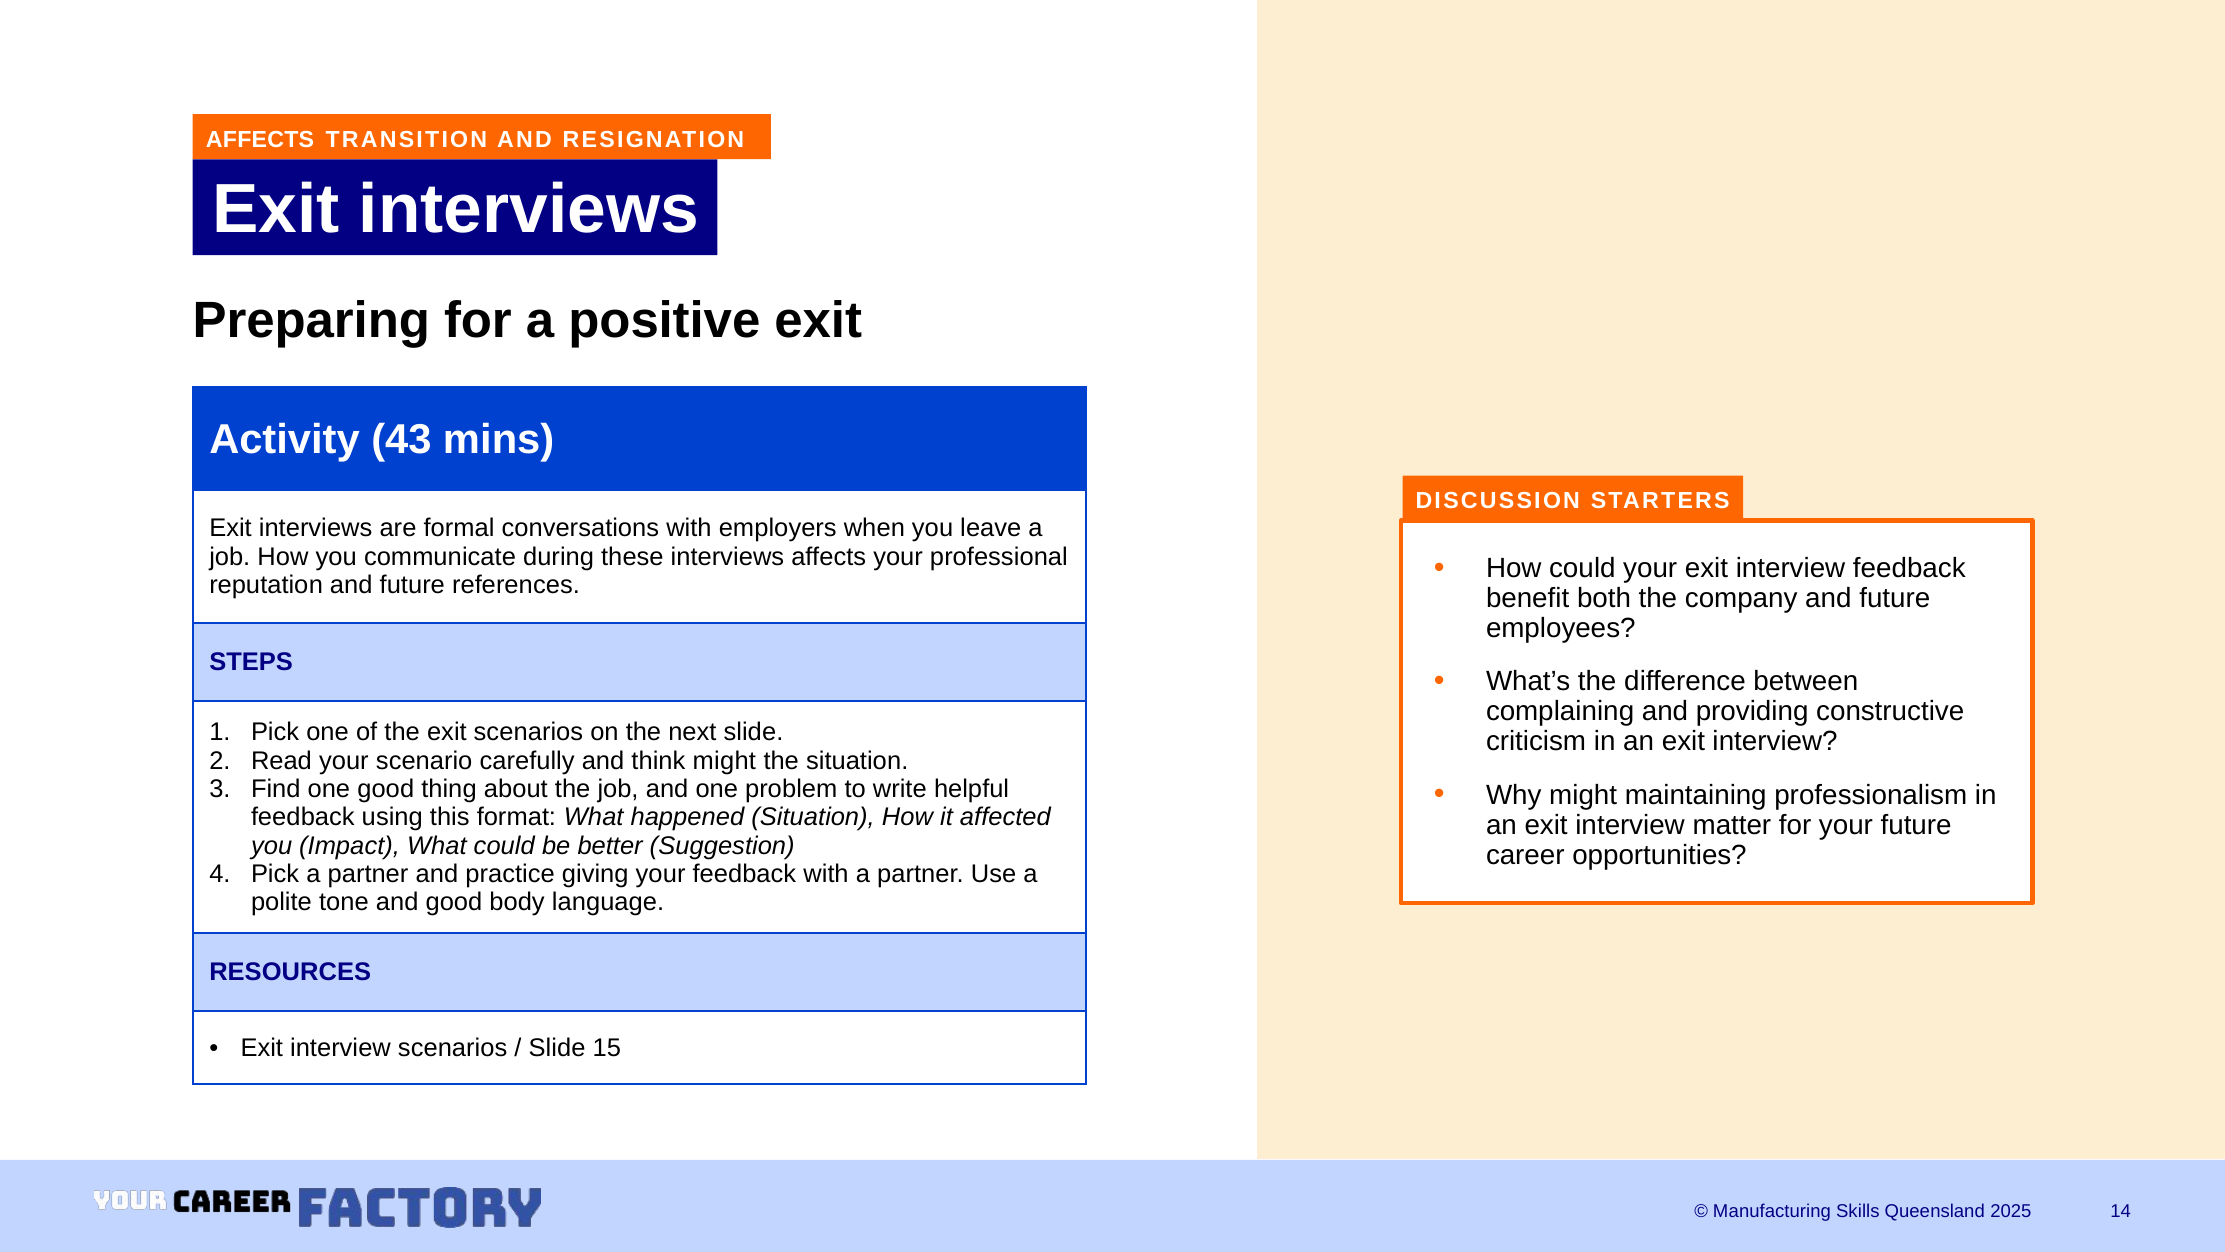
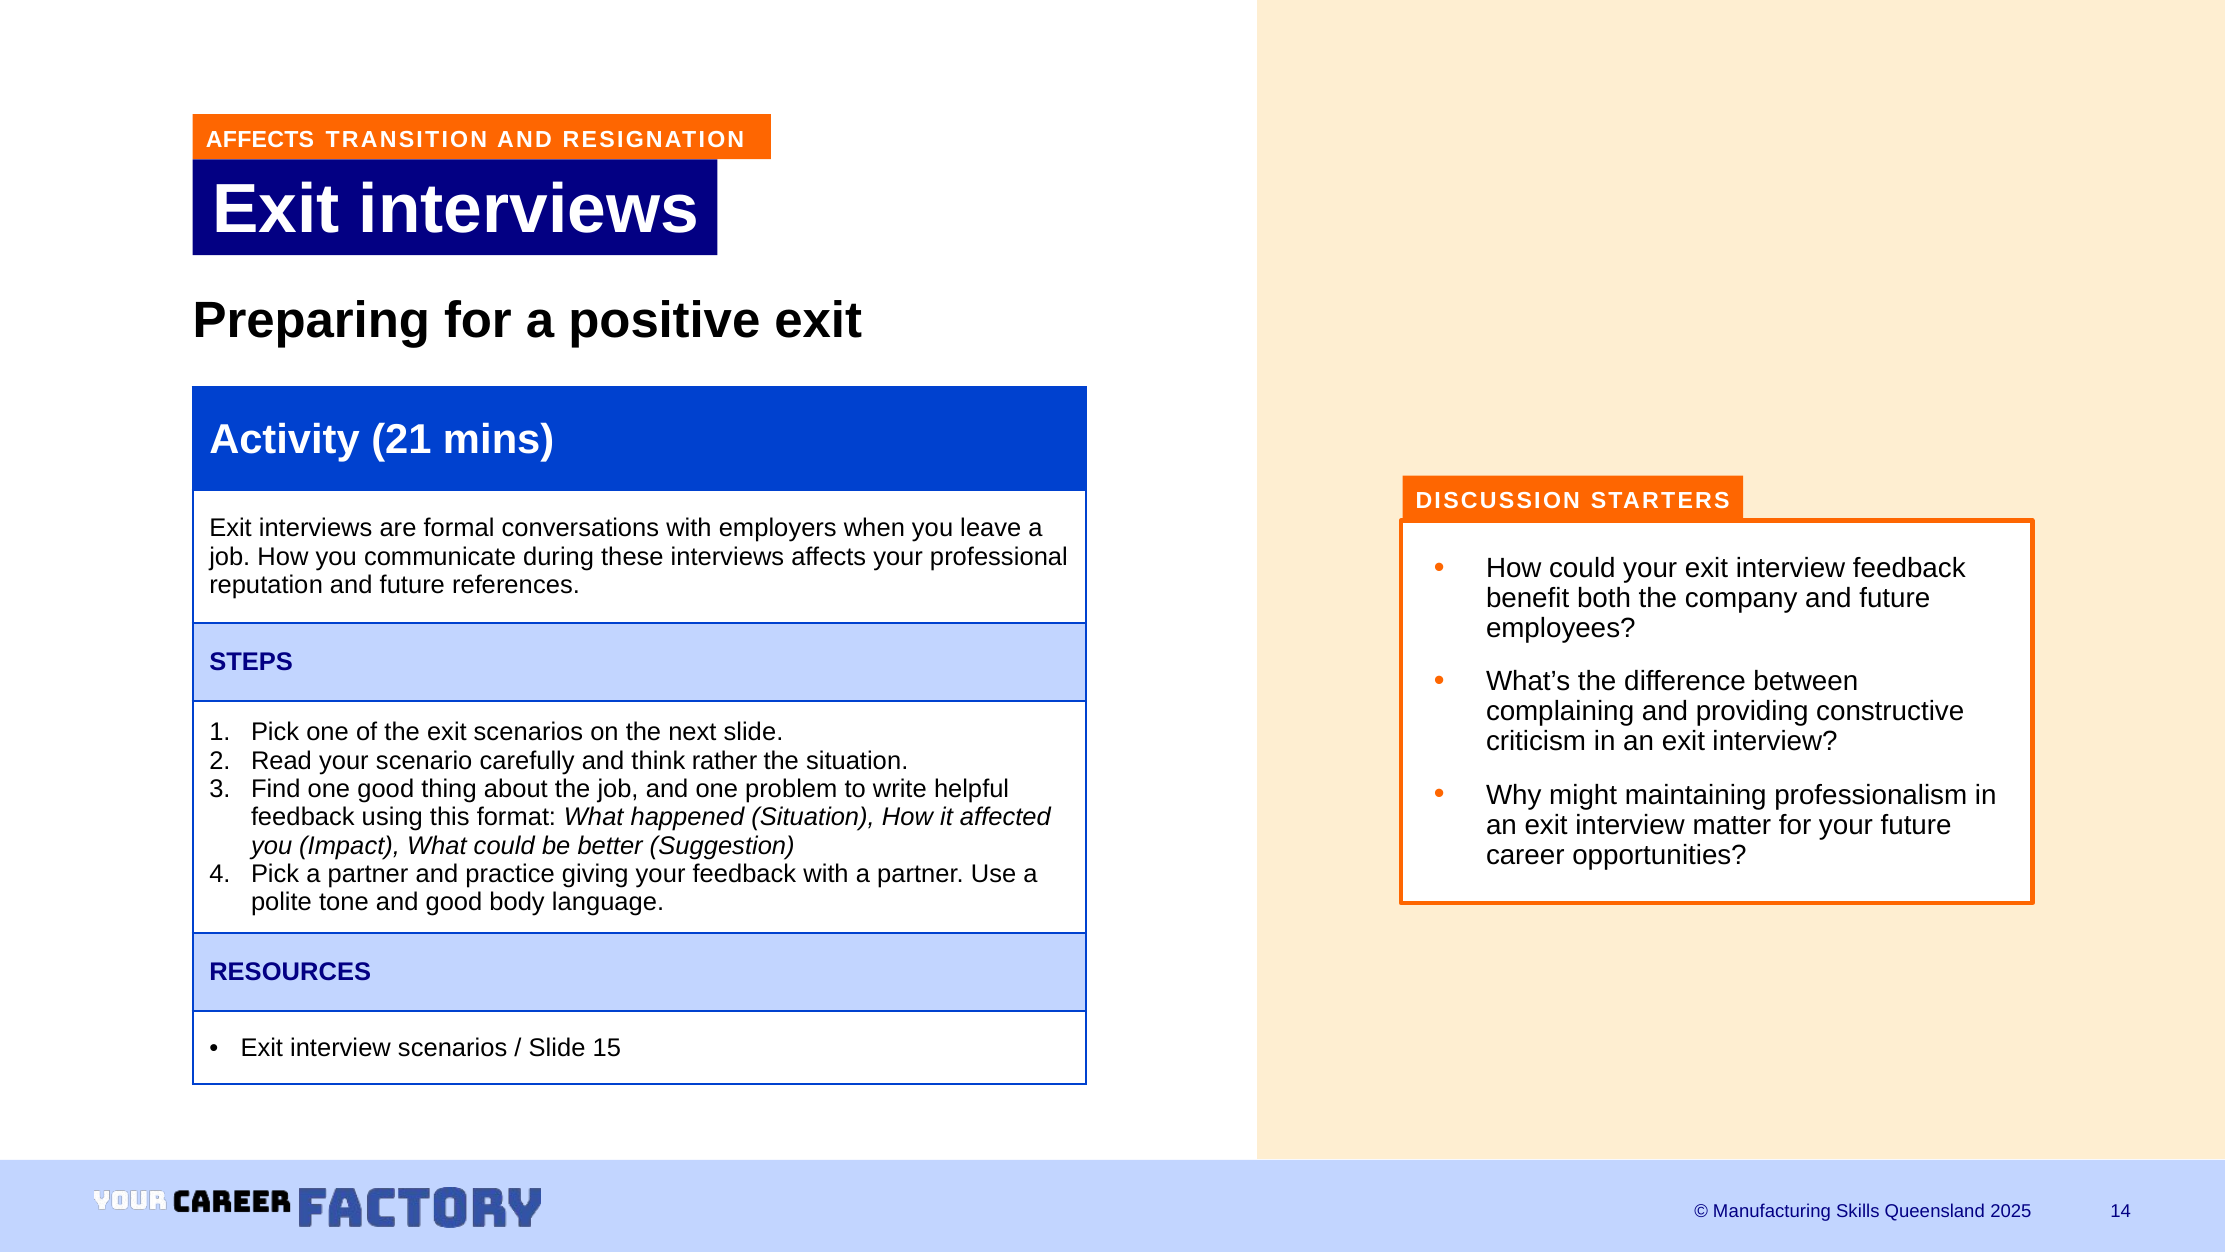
43: 43 -> 21
think might: might -> rather
